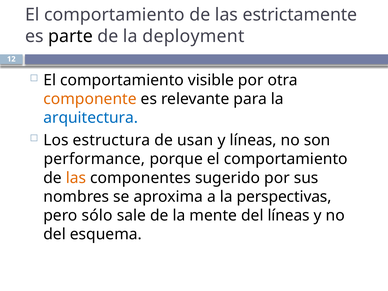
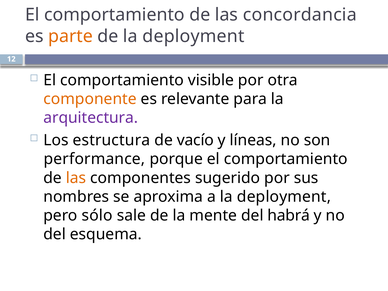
estrictamente: estrictamente -> concordancia
parte colour: black -> orange
arquitectura colour: blue -> purple
usan: usan -> vacío
a la perspectivas: perspectivas -> deployment
del líneas: líneas -> habrá
